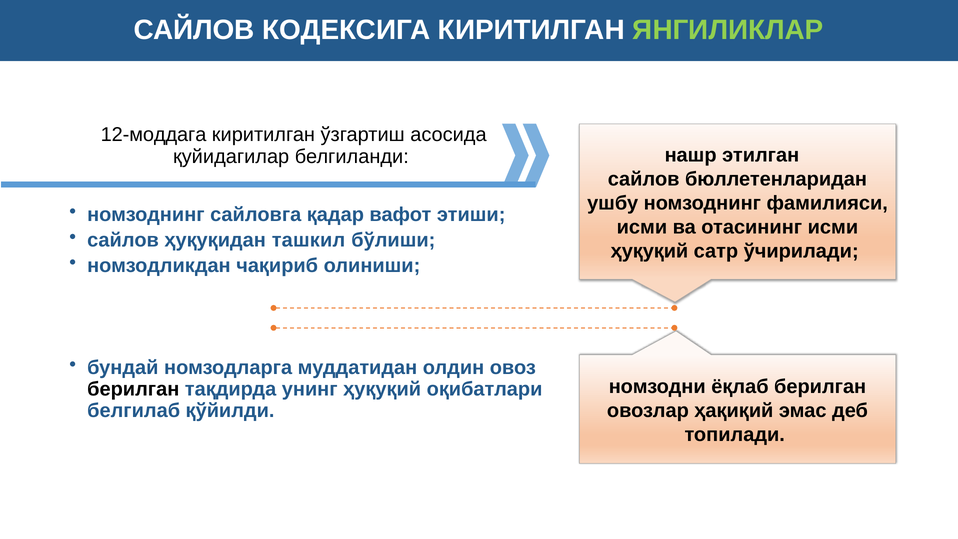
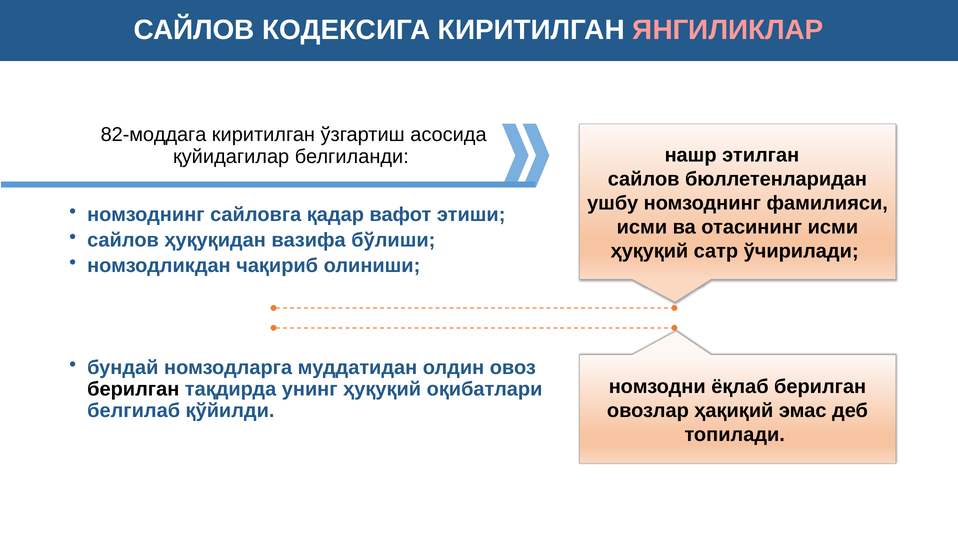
ЯНГИЛИКЛАР colour: light green -> pink
12-моддага: 12-моддага -> 82-моддага
ташкил: ташкил -> вазифа
